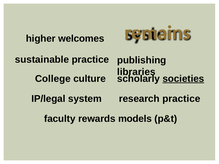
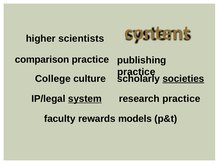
remains: remains -> content
welcomes: welcomes -> scientists
sustainable: sustainable -> comparison
libraries at (136, 72): libraries -> practice
system underline: none -> present
